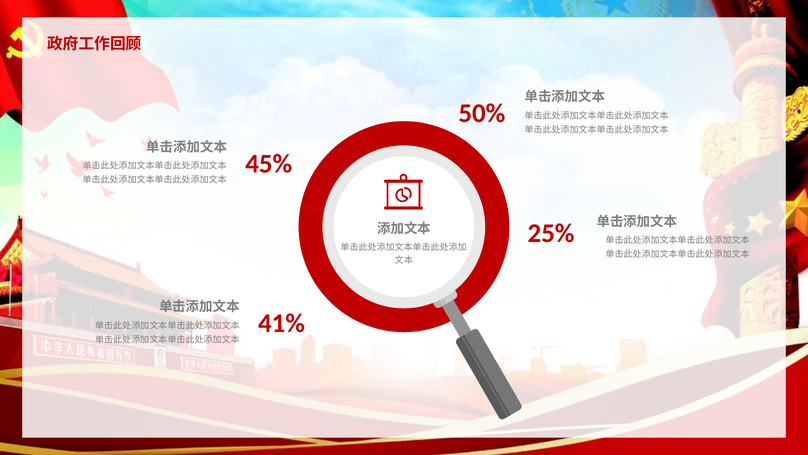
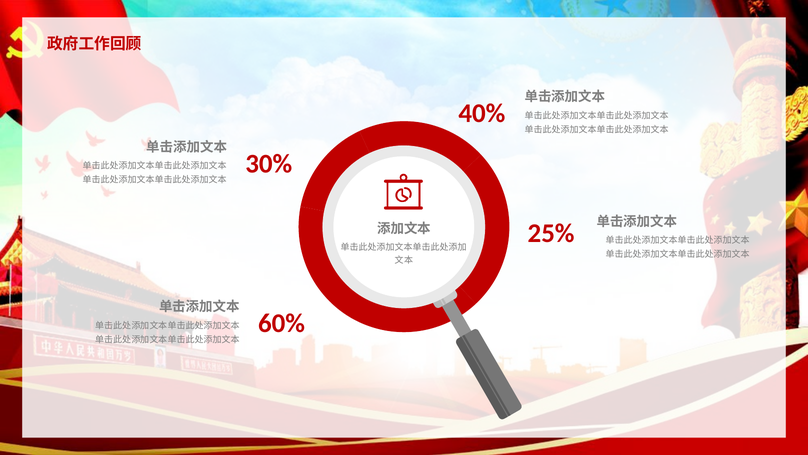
50%: 50% -> 40%
45%: 45% -> 30%
41%: 41% -> 60%
